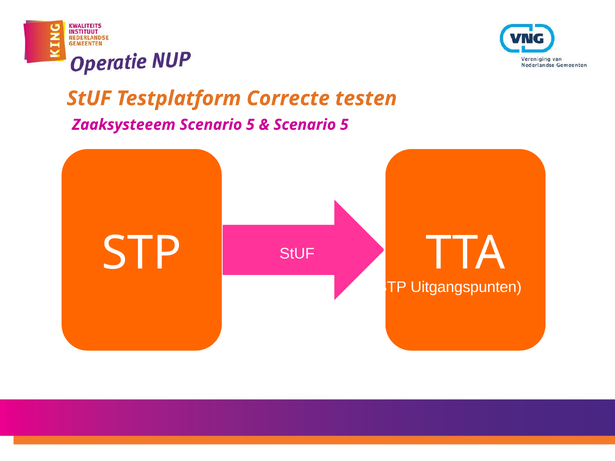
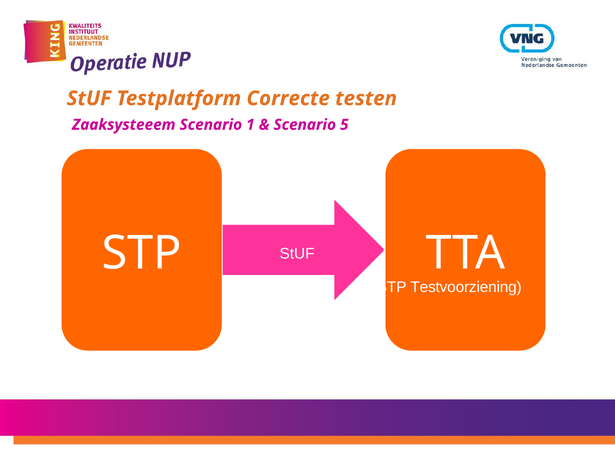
Zaaksysteeem Scenario 5: 5 -> 1
Uitgangspunten: Uitgangspunten -> Testvoorziening
